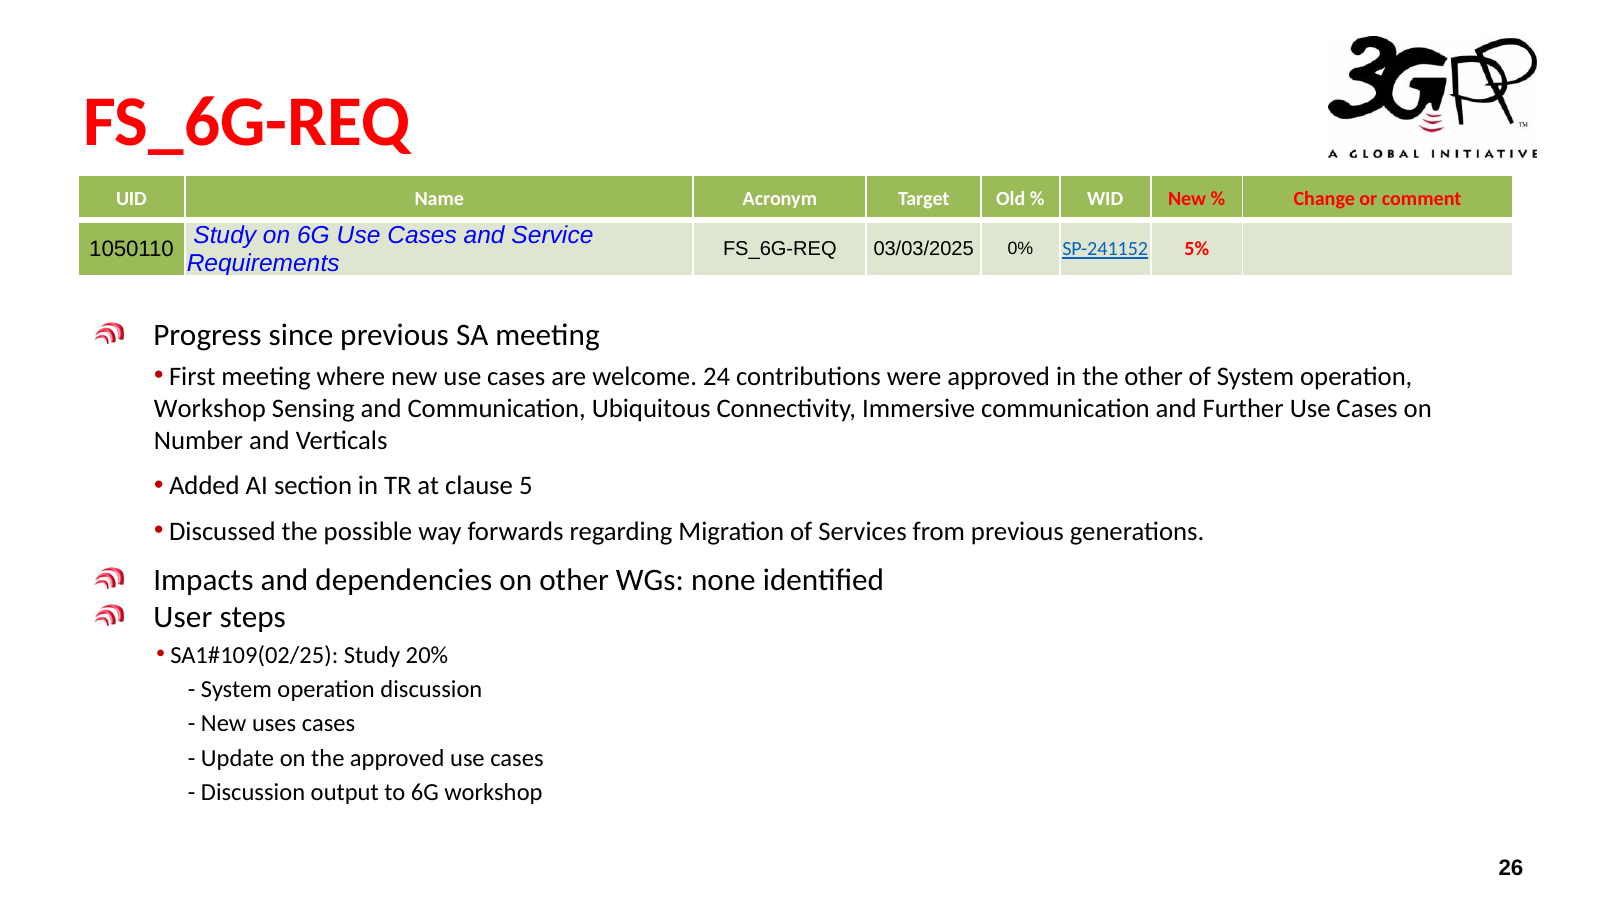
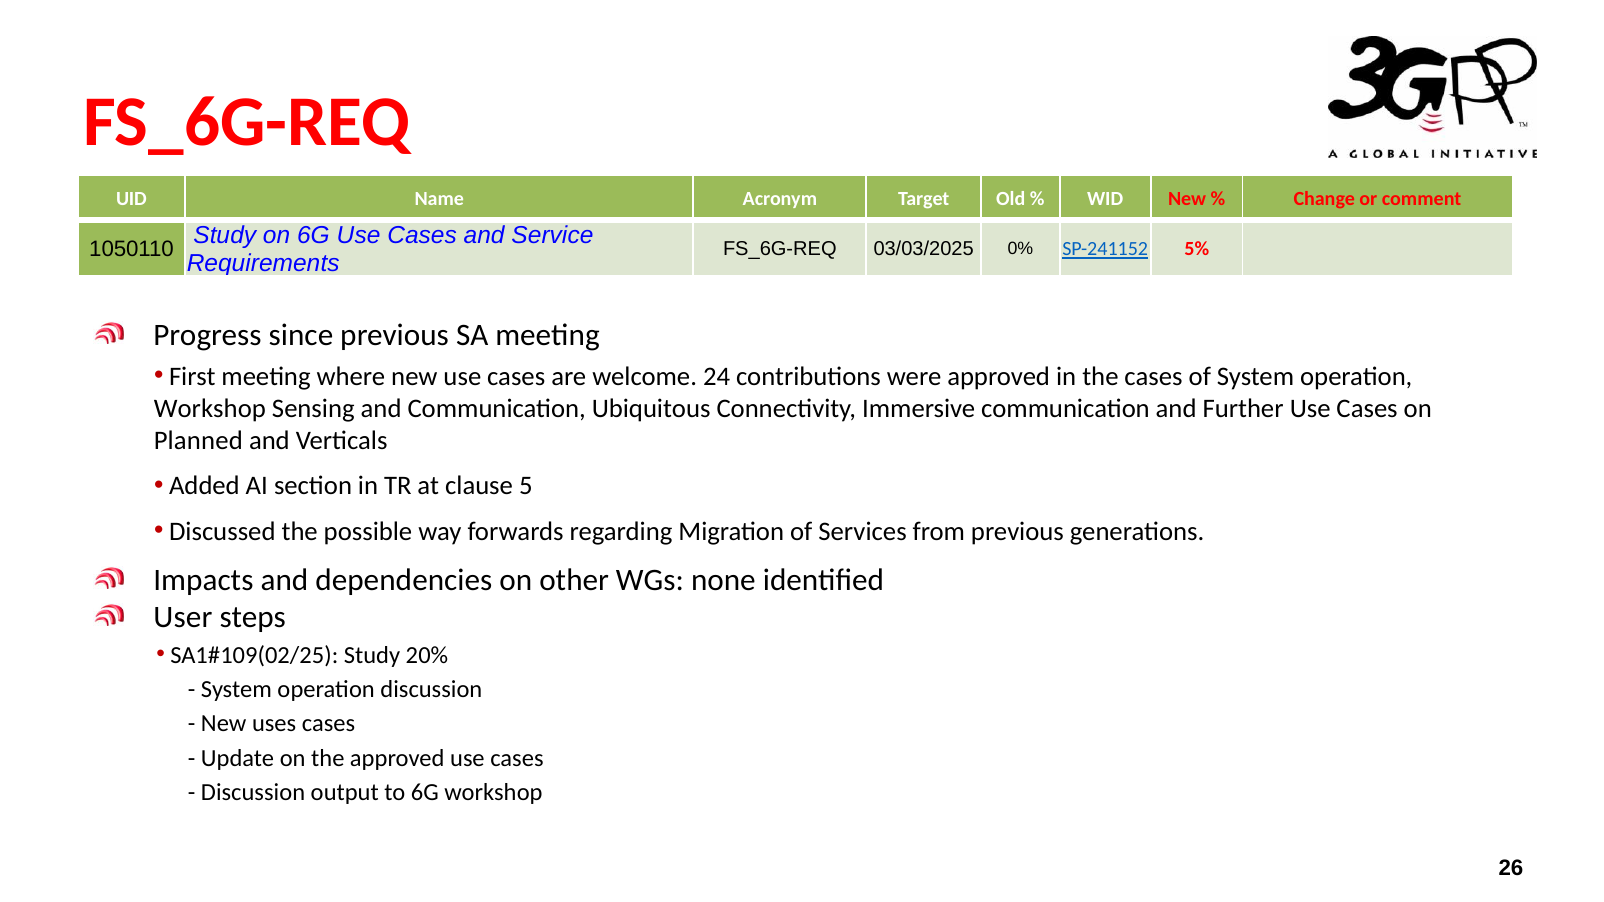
the other: other -> cases
Number: Number -> Planned
